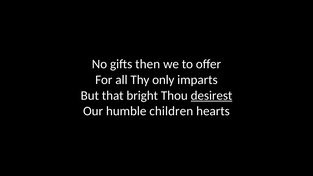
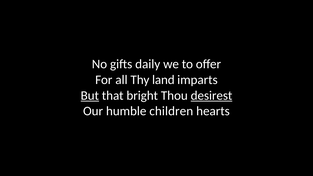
then: then -> daily
only: only -> land
But underline: none -> present
